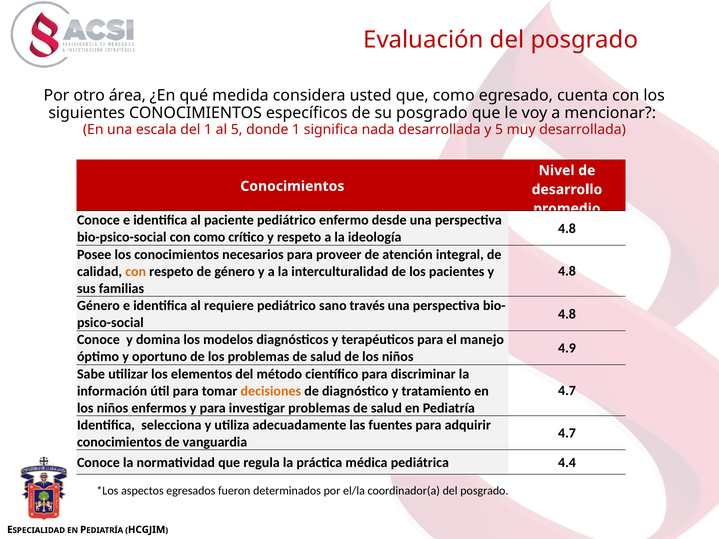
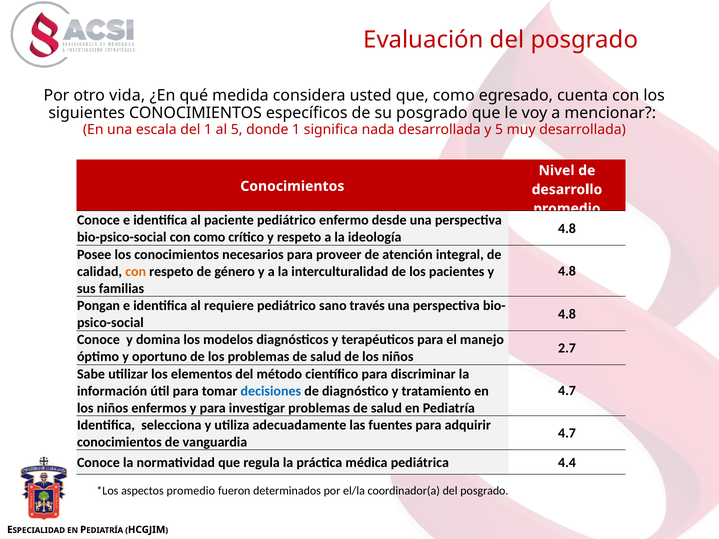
área: área -> vida
Género at (98, 306): Género -> Pongan
4.9: 4.9 -> 2.7
decisiones colour: orange -> blue
aspectos egresados: egresados -> promedio
